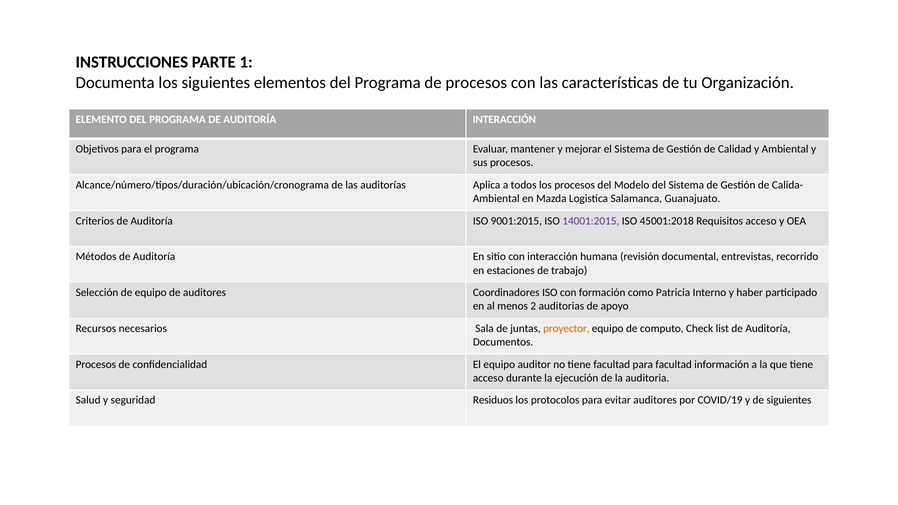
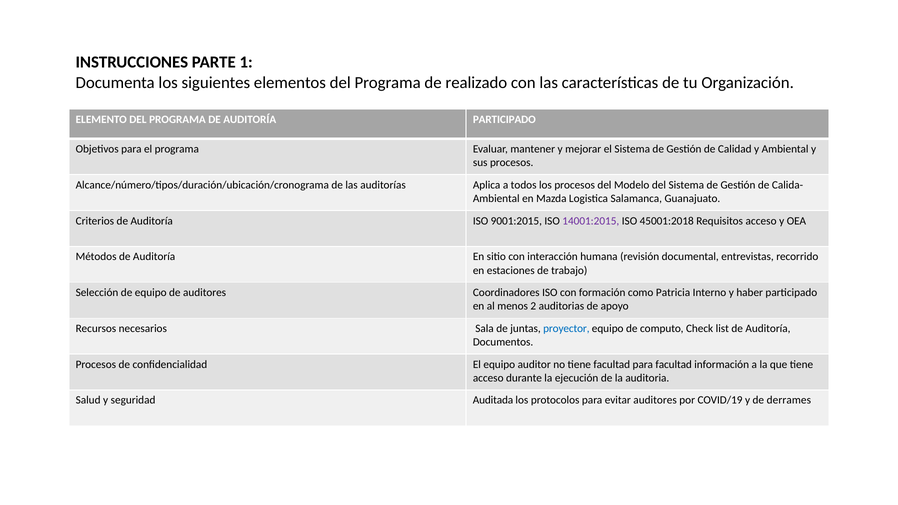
de procesos: procesos -> realizado
AUDITORÍA INTERACCIÓN: INTERACCIÓN -> PARTICIPADO
proyector colour: orange -> blue
Residuos: Residuos -> Auditada
de siguientes: siguientes -> derrames
